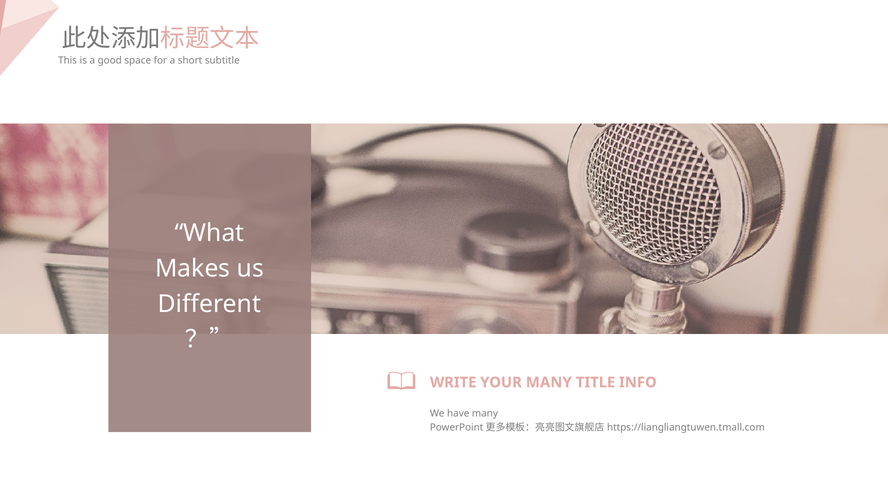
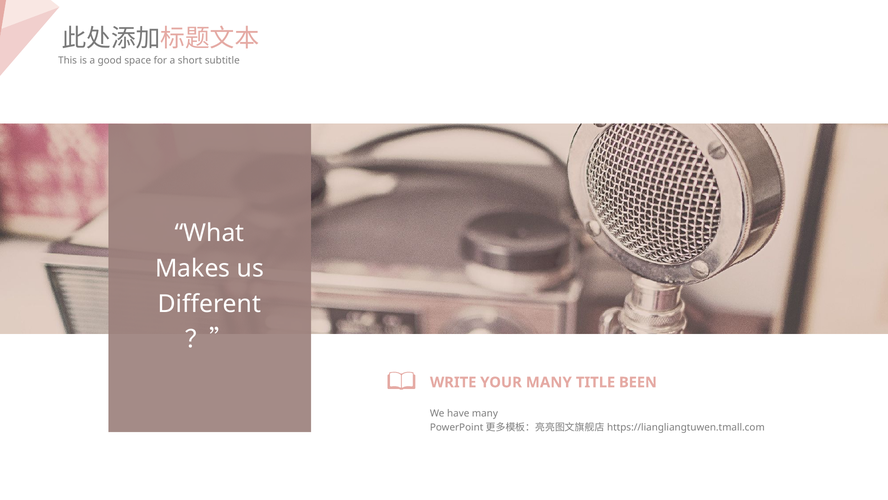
INFO: INFO -> BEEN
